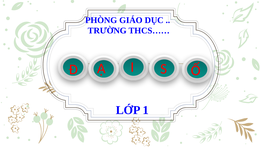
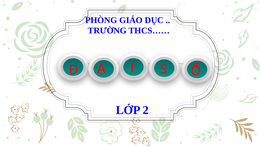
1: 1 -> 2
